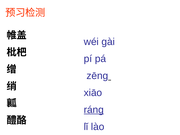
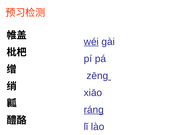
wéi underline: none -> present
